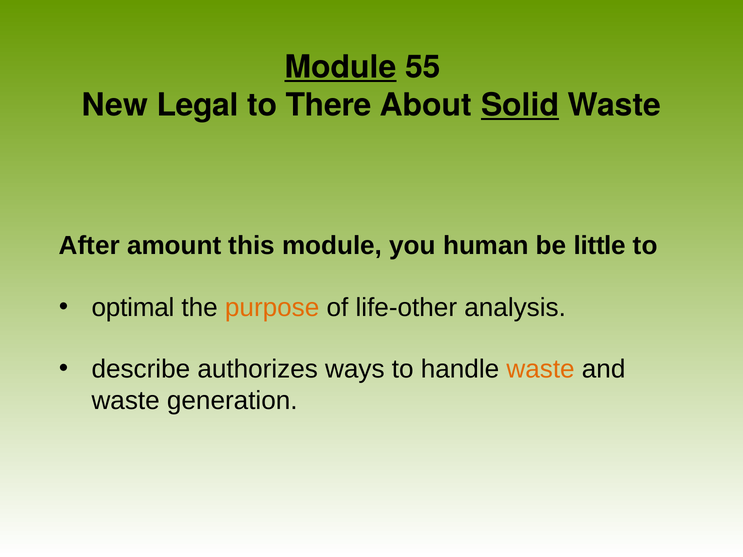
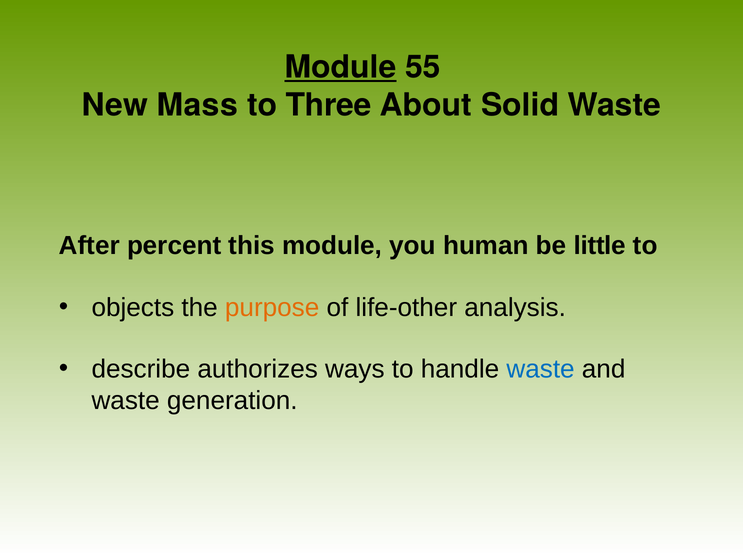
Legal: Legal -> Mass
There: There -> Three
Solid underline: present -> none
amount: amount -> percent
optimal: optimal -> objects
waste at (541, 369) colour: orange -> blue
